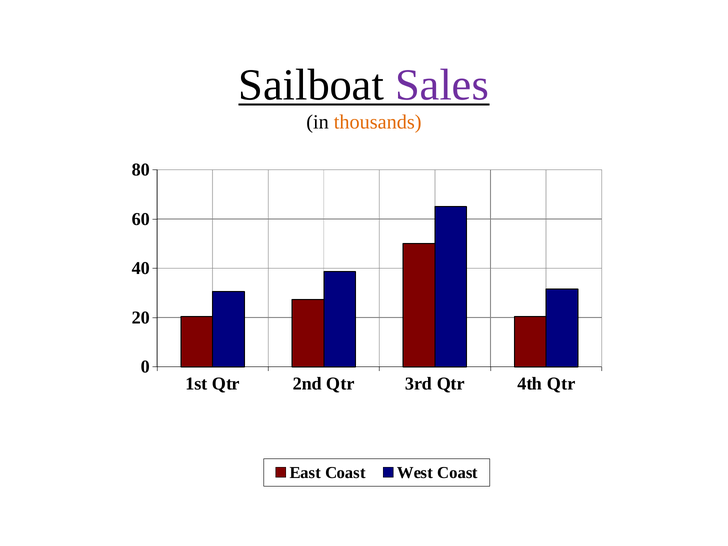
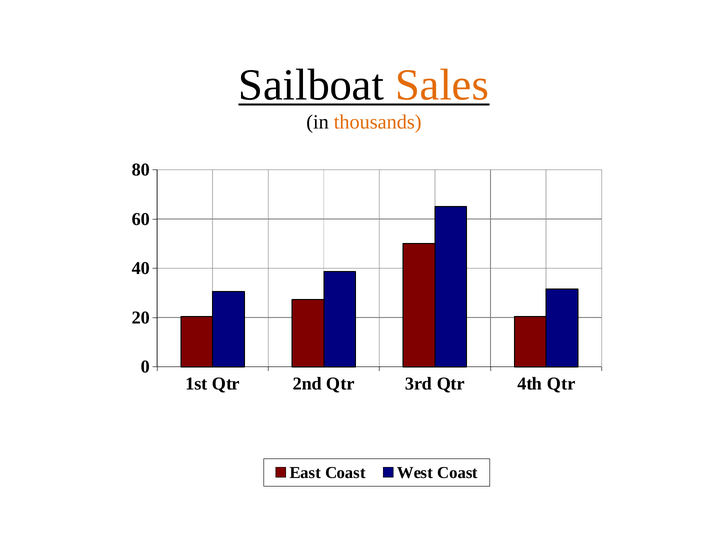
Sales colour: purple -> orange
